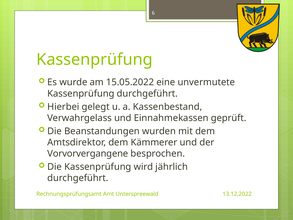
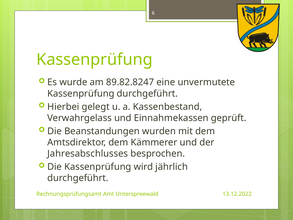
15.05.2022: 15.05.2022 -> 89.82.8247
Vorvorvergangene: Vorvorvergangene -> Jahresabschlusses
